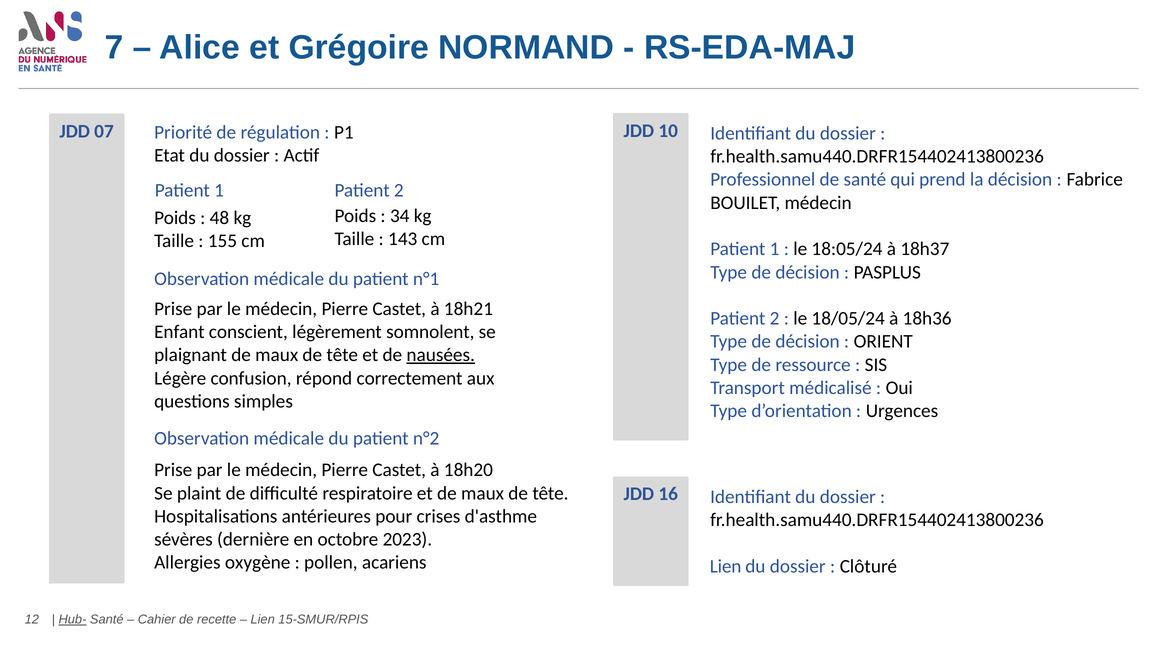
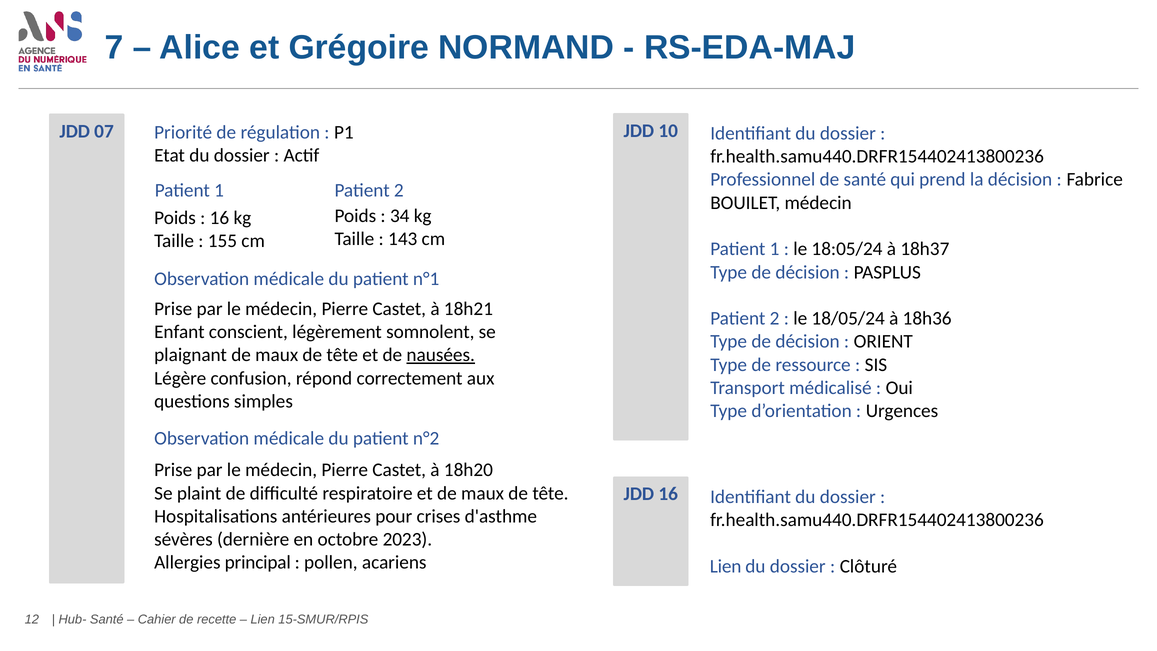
48 at (219, 218): 48 -> 16
oxygène: oxygène -> principal
Hub- underline: present -> none
